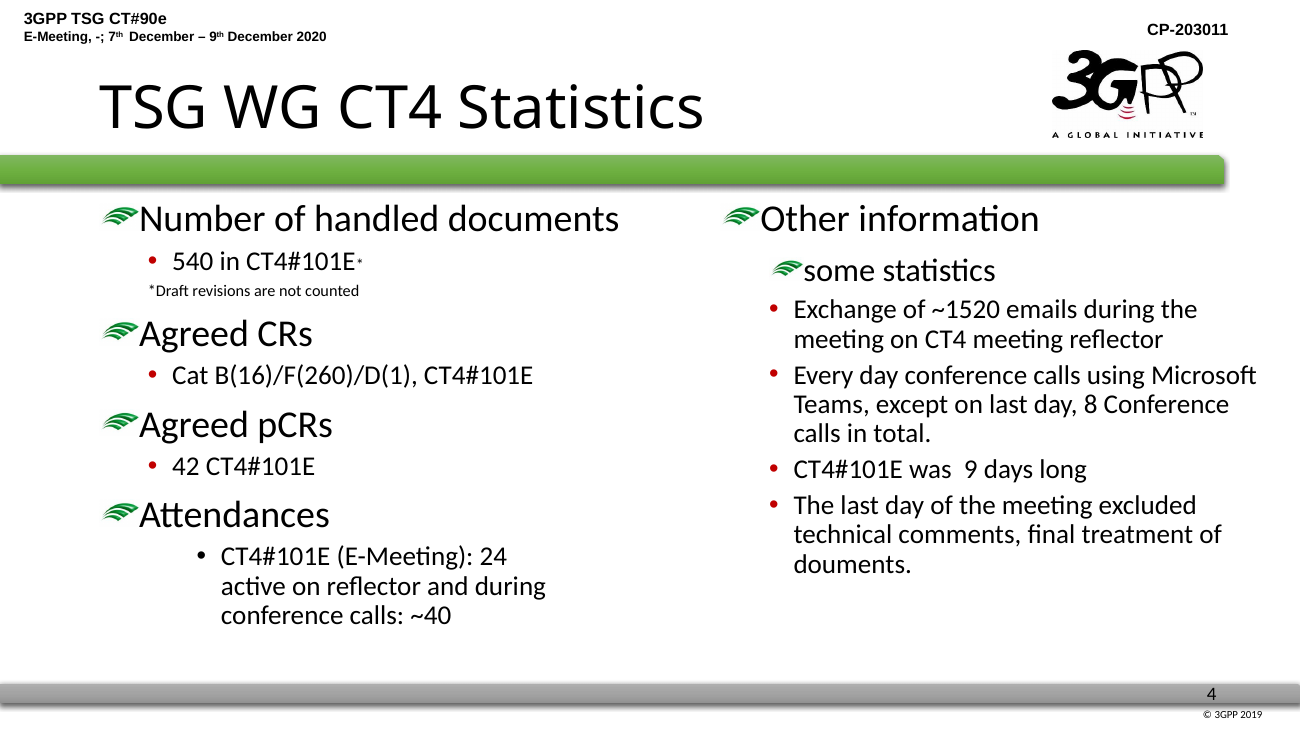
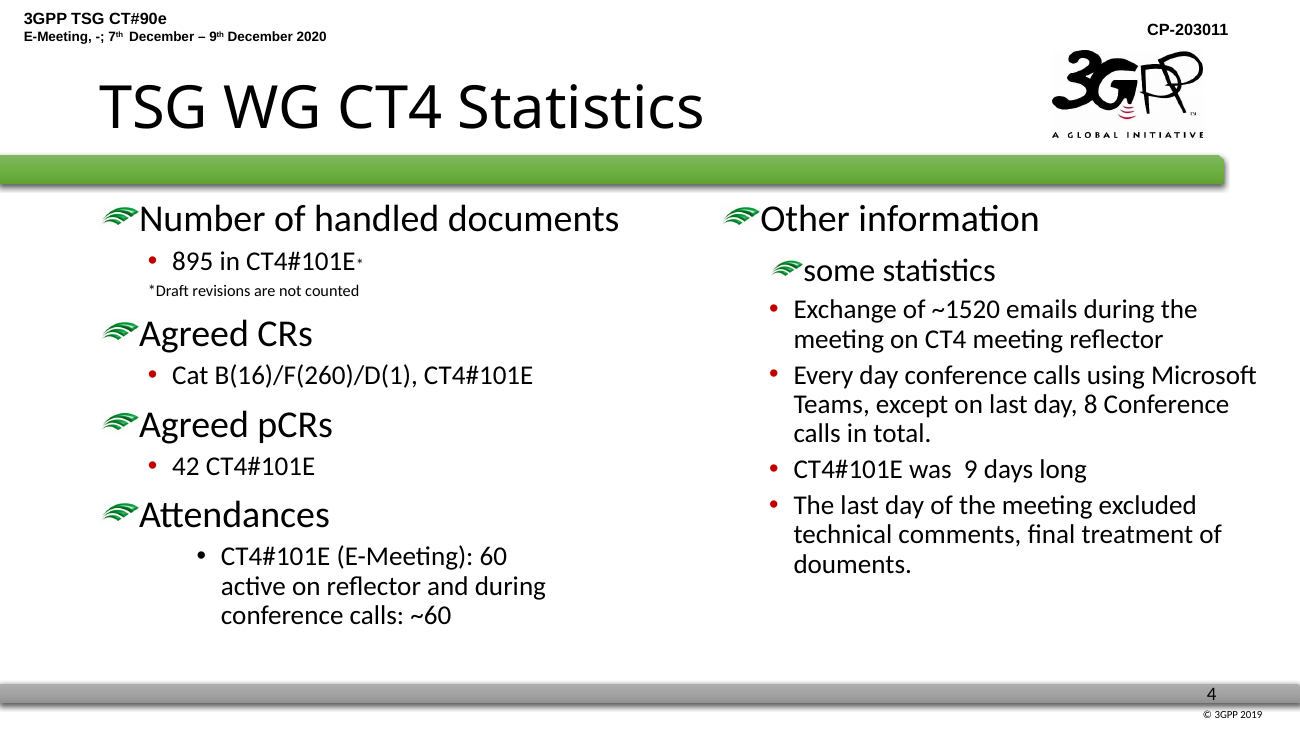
540: 540 -> 895
24: 24 -> 60
~40: ~40 -> ~60
